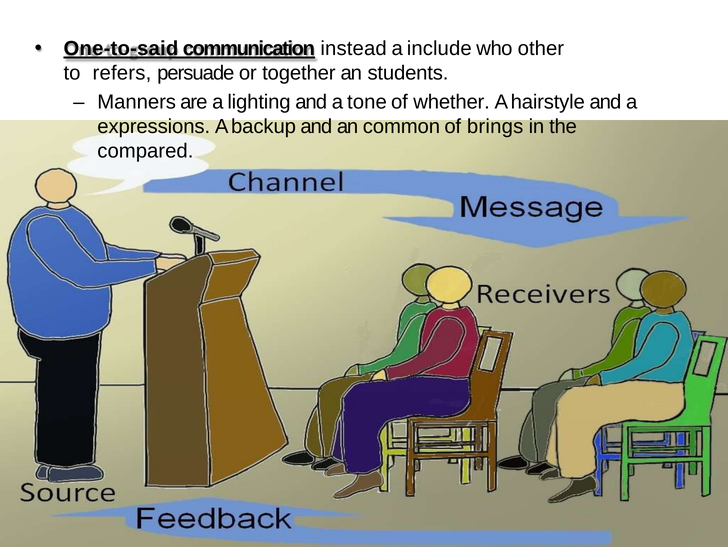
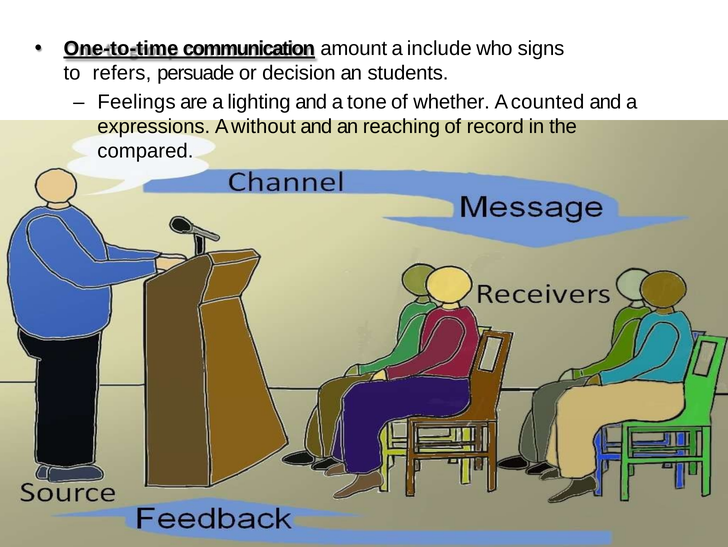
One-to-said: One-to-said -> One-to-time
instead: instead -> amount
other: other -> signs
together: together -> decision
Manners: Manners -> Feelings
hairstyle: hairstyle -> counted
backup: backup -> without
common: common -> reaching
brings: brings -> record
